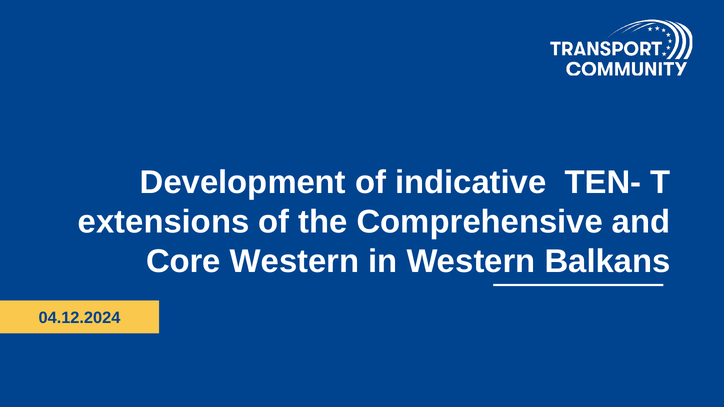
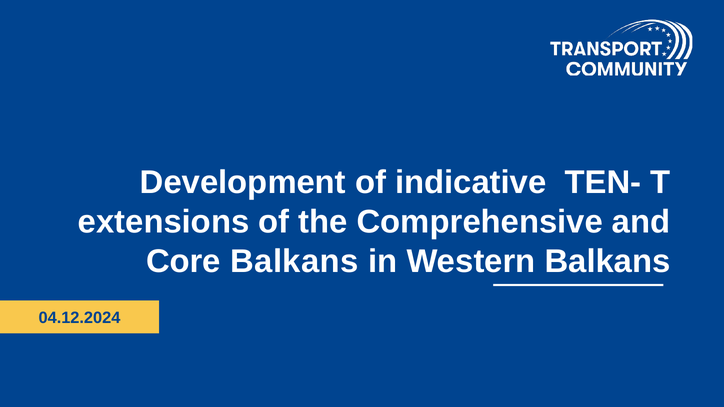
Core Western: Western -> Balkans
